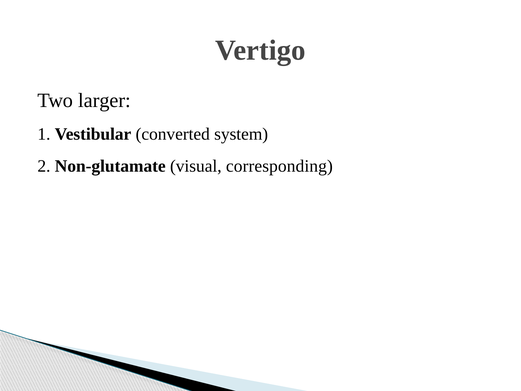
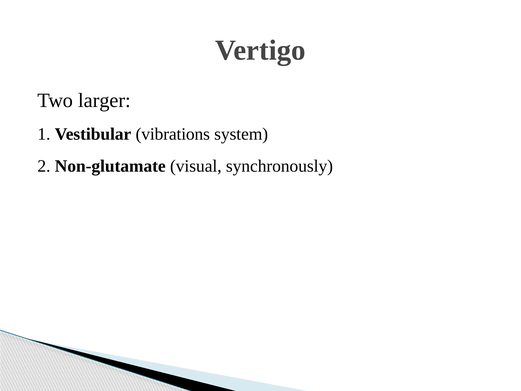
converted: converted -> vibrations
corresponding: corresponding -> synchronously
